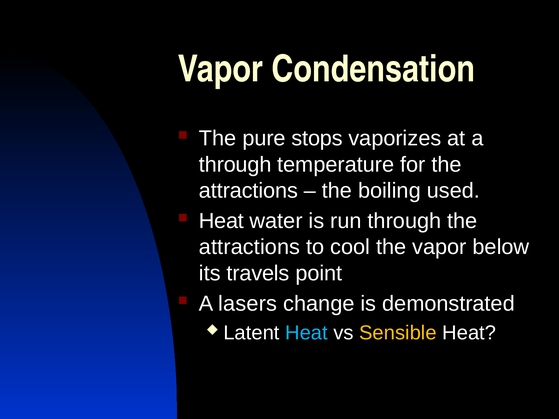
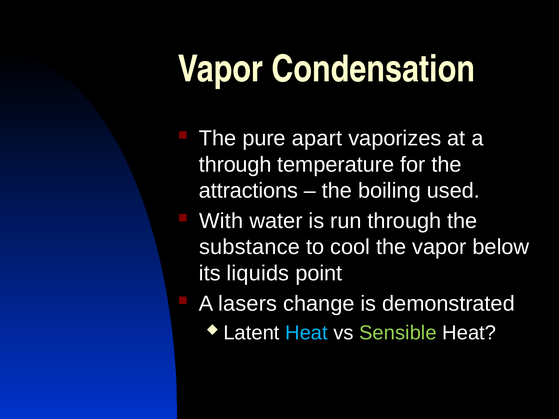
stops: stops -> apart
Heat at (221, 221): Heat -> With
attractions at (250, 247): attractions -> substance
travels: travels -> liquids
Sensible colour: yellow -> light green
